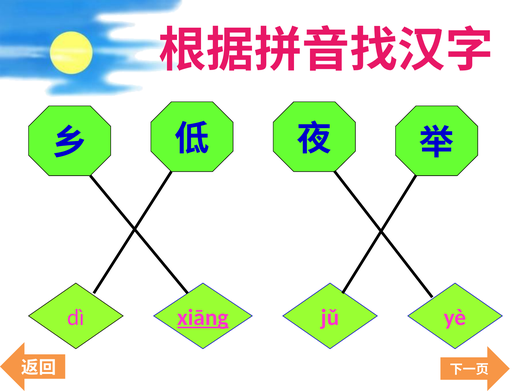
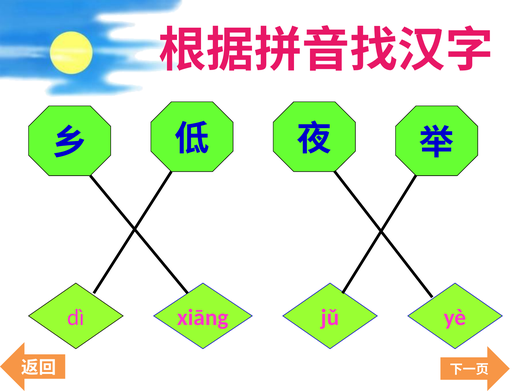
xiāng underline: present -> none
